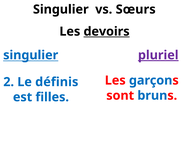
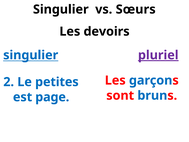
devoirs underline: present -> none
définis: définis -> petites
filles: filles -> page
